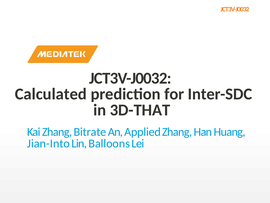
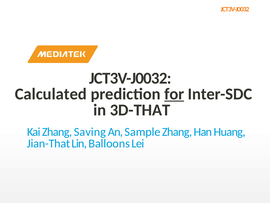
for underline: none -> present
Bitrate: Bitrate -> Saving
Applied: Applied -> Sample
Jian-Into: Jian-Into -> Jian-That
